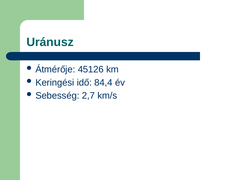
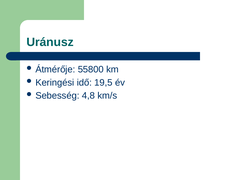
45126: 45126 -> 55800
84,4: 84,4 -> 19,5
2,7: 2,7 -> 4,8
